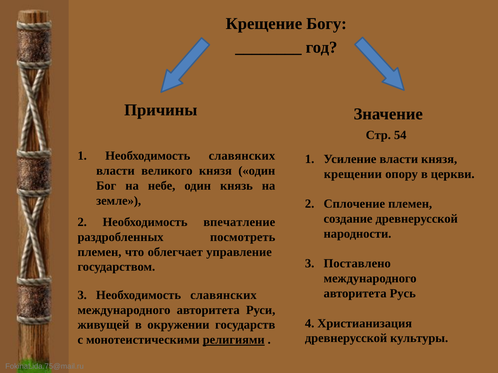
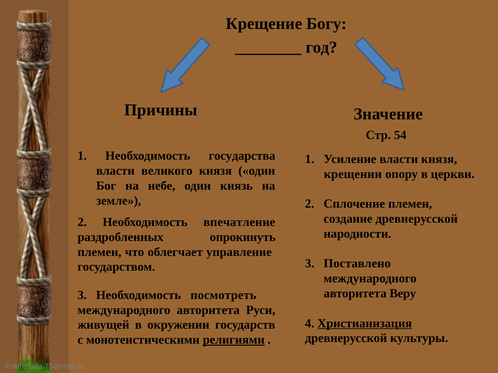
1 Необходимость славянских: славянских -> государства
посмотреть: посмотреть -> опрокинуть
Русь: Русь -> Веру
3 Необходимость славянских: славянских -> посмотреть
Христианизация underline: none -> present
